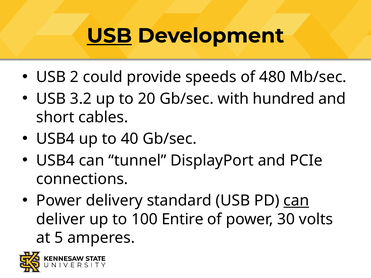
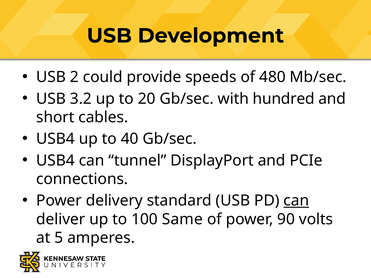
USB at (109, 36) underline: present -> none
Entire: Entire -> Same
30: 30 -> 90
